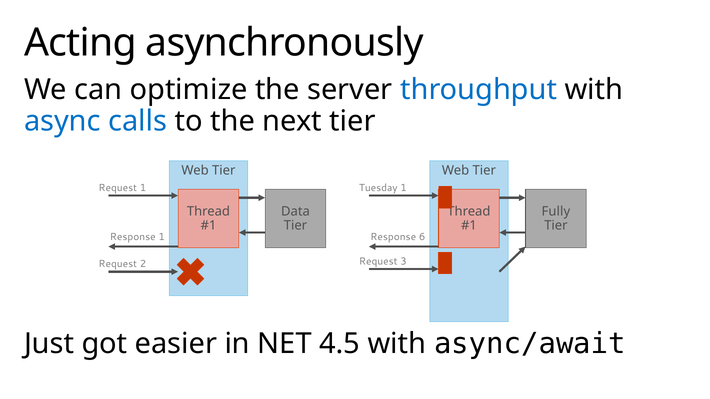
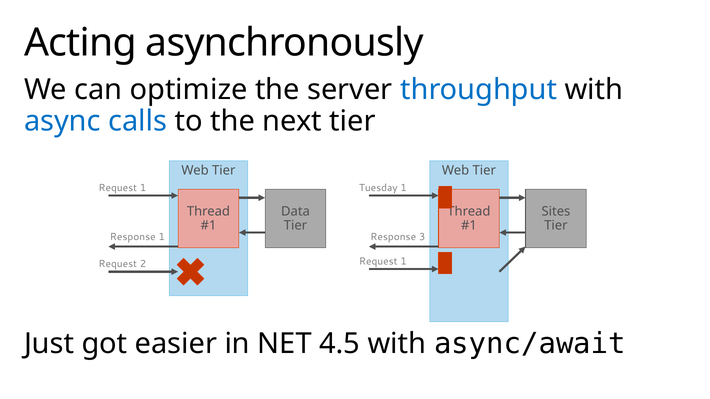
Fully: Fully -> Sites
6: 6 -> 3
3 at (404, 262): 3 -> 1
